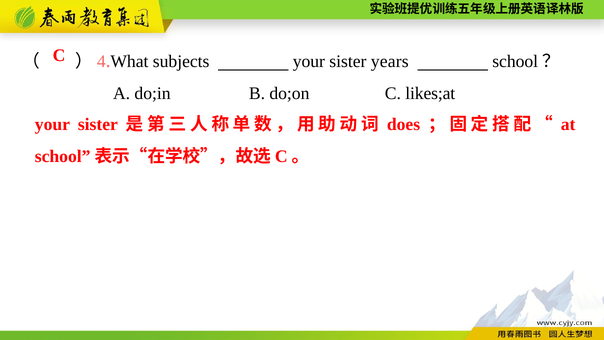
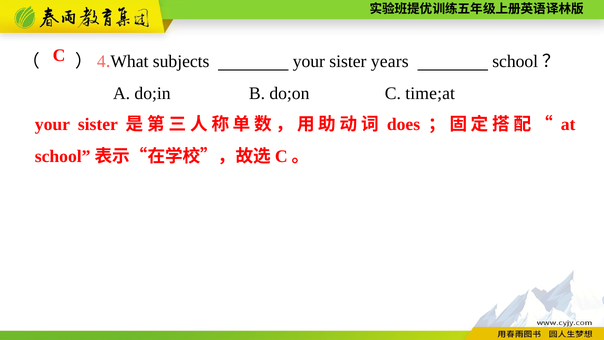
likes;at: likes;at -> time;at
